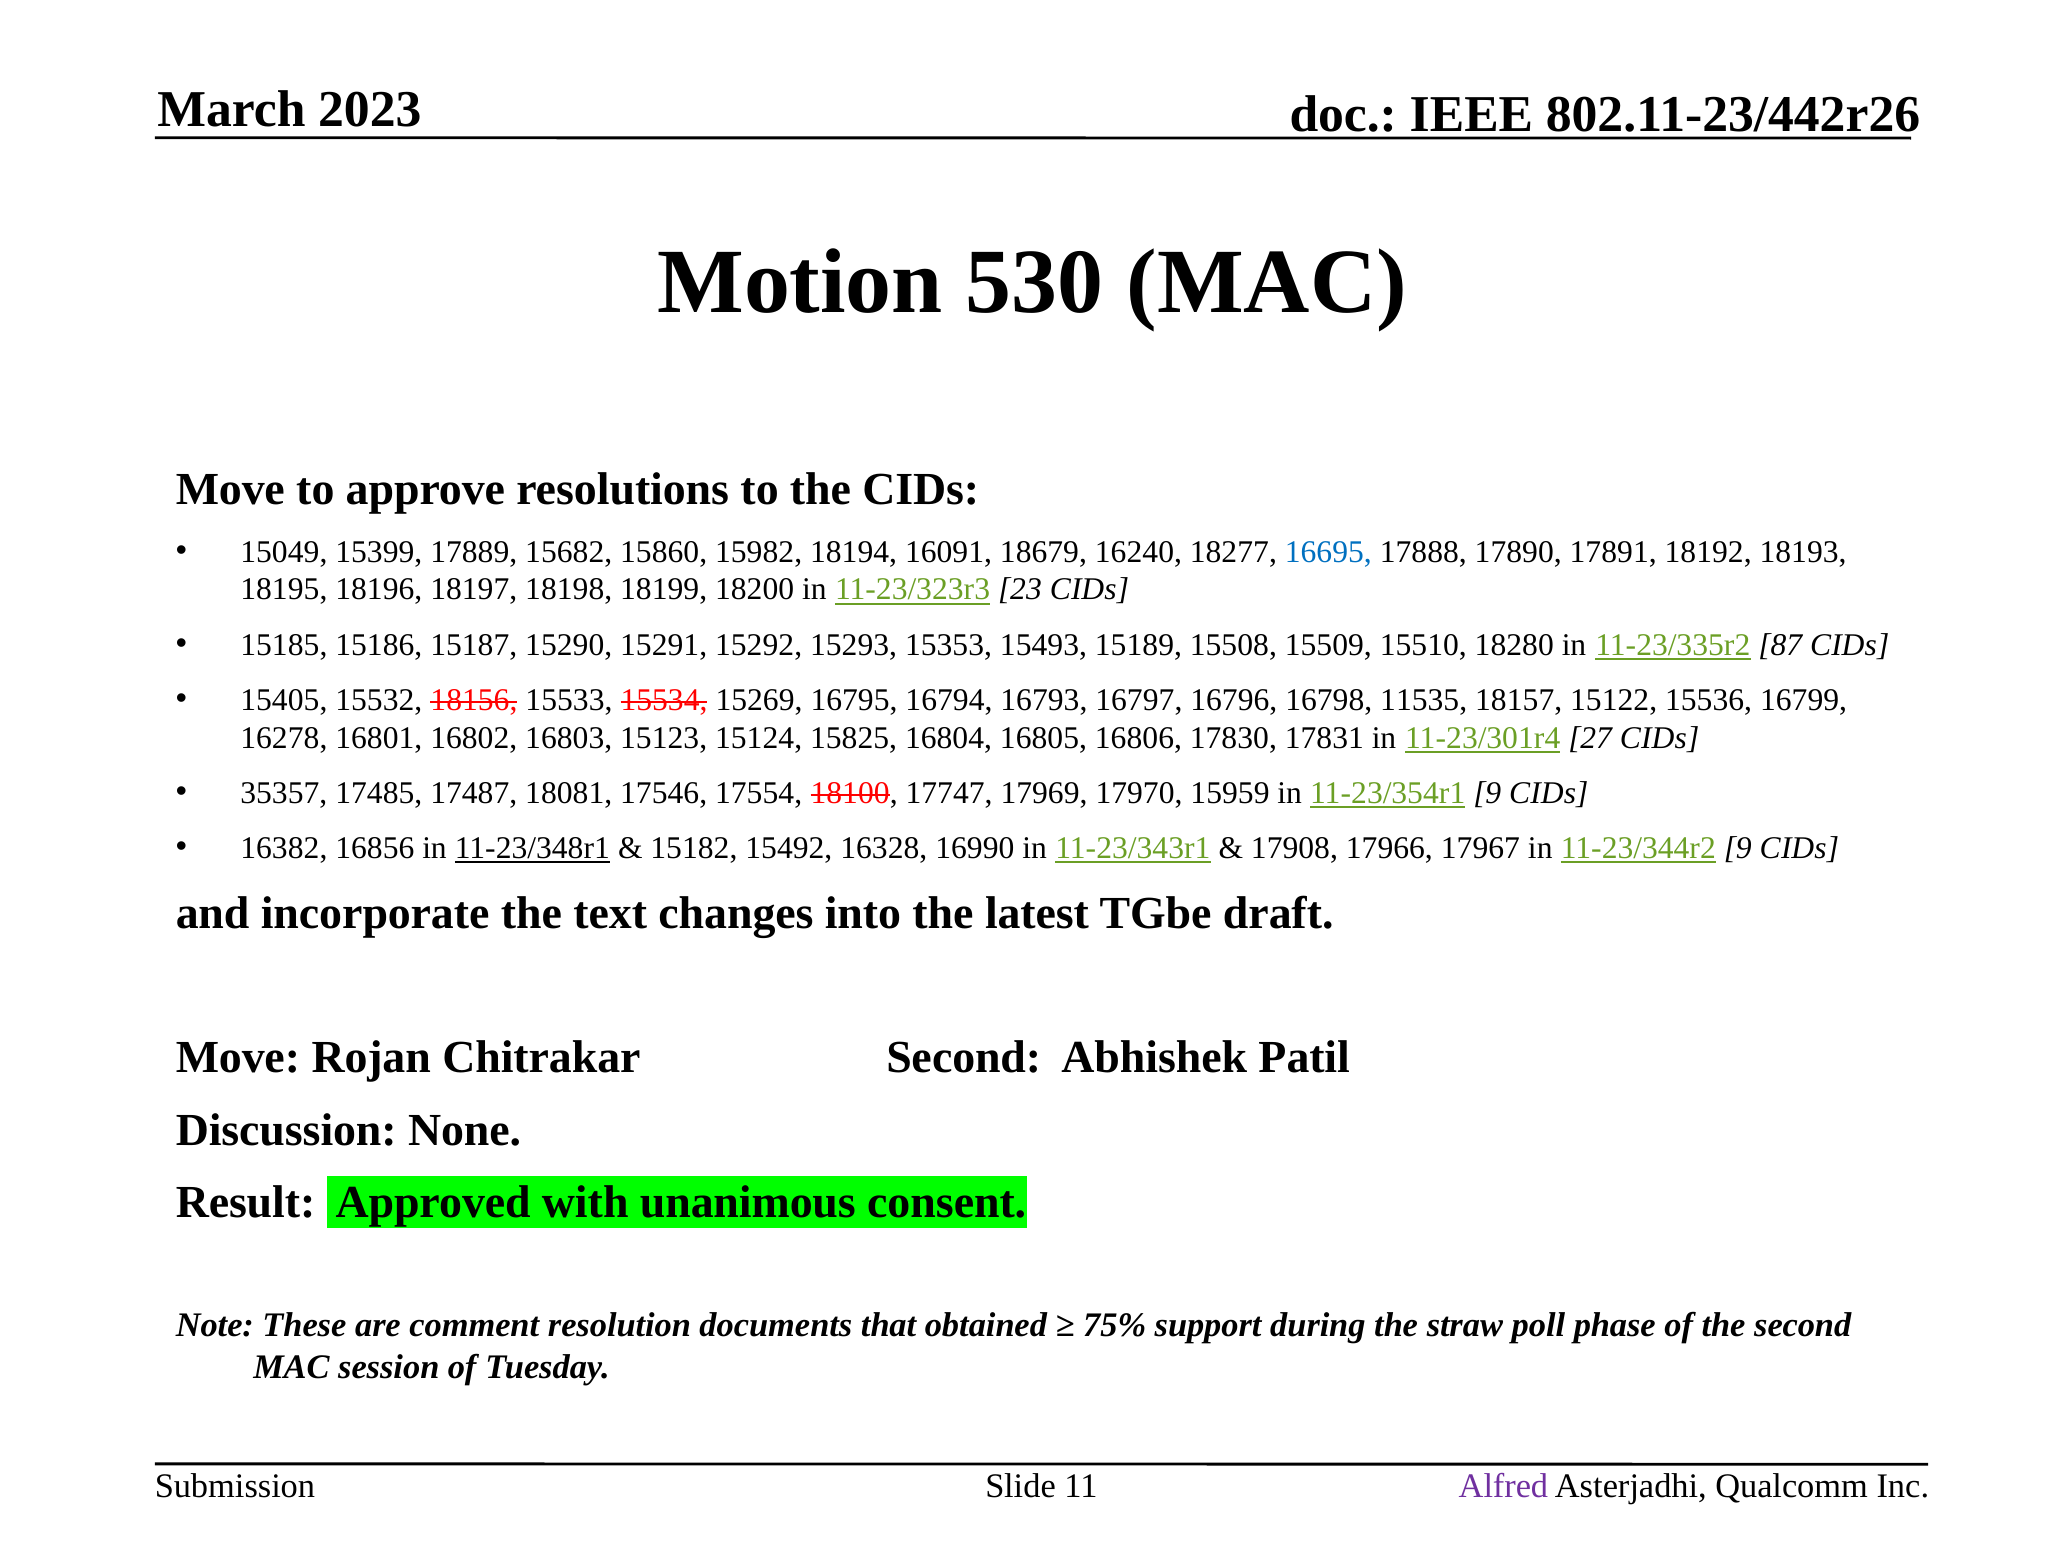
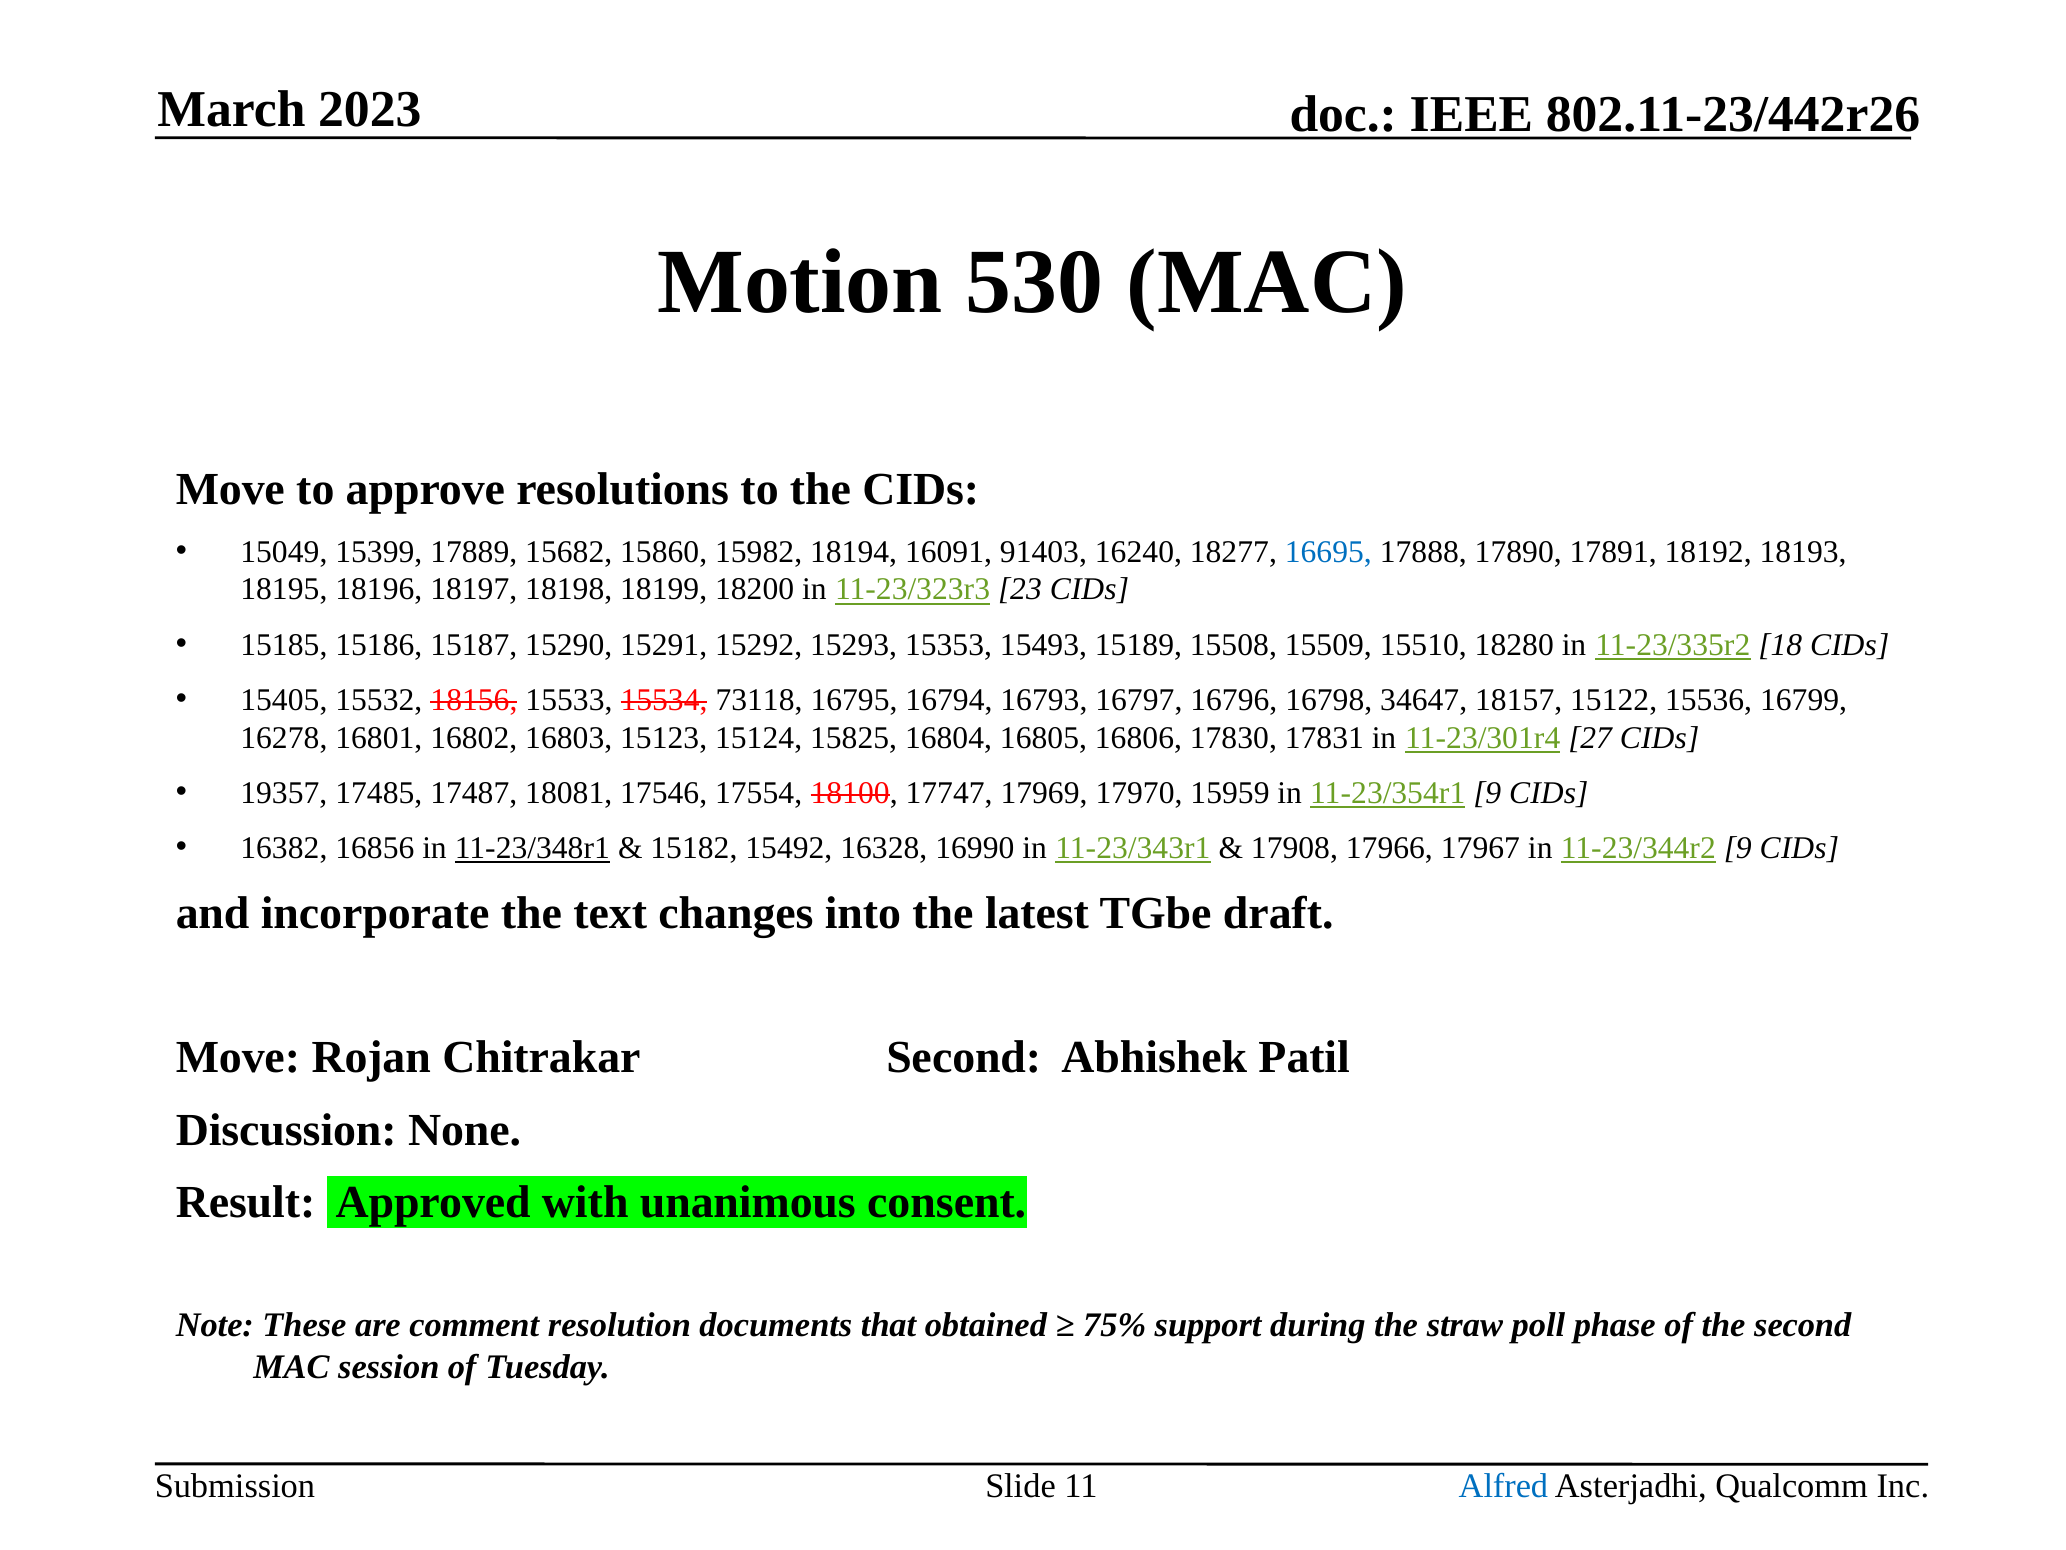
18679: 18679 -> 91403
87: 87 -> 18
15269: 15269 -> 73118
11535: 11535 -> 34647
35357: 35357 -> 19357
Alfred colour: purple -> blue
